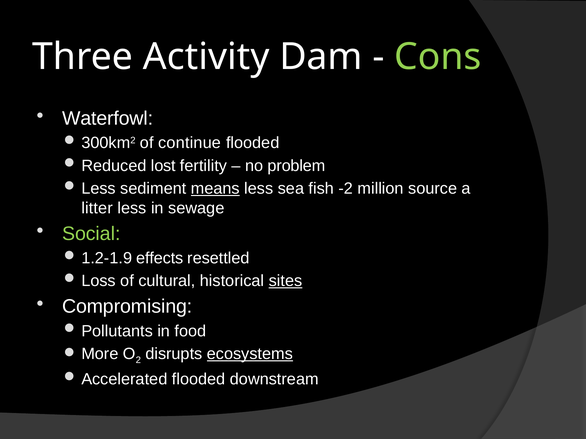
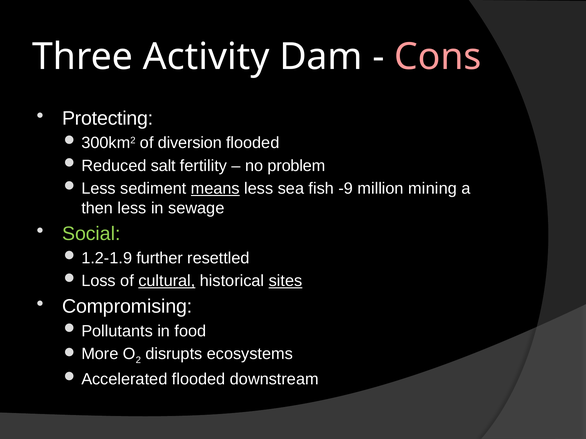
Cons colour: light green -> pink
Waterfowl: Waterfowl -> Protecting
continue: continue -> diversion
lost: lost -> salt
-2: -2 -> -9
source: source -> mining
litter: litter -> then
effects: effects -> further
cultural underline: none -> present
ecosystems underline: present -> none
